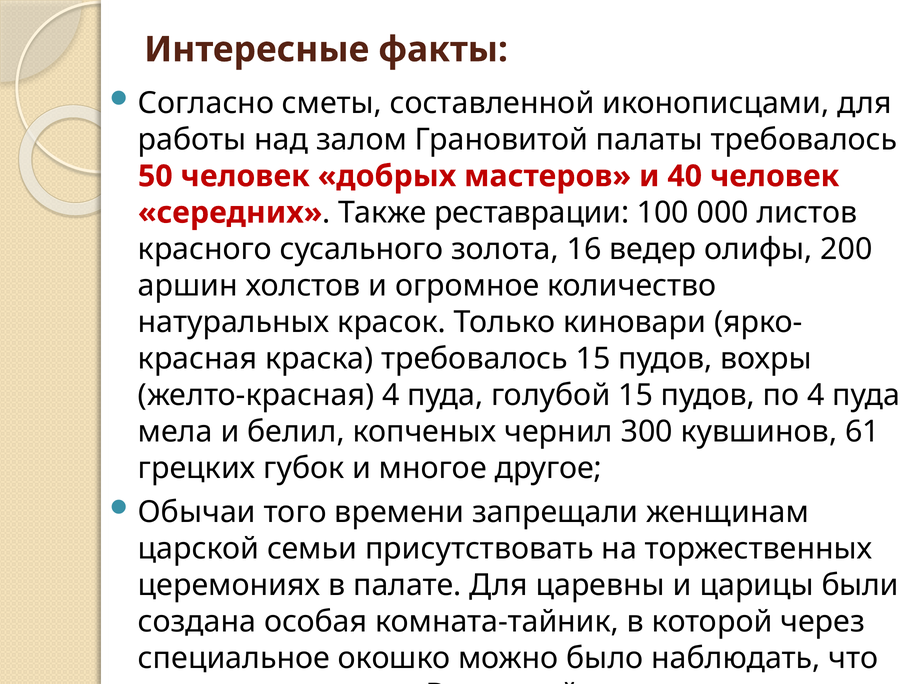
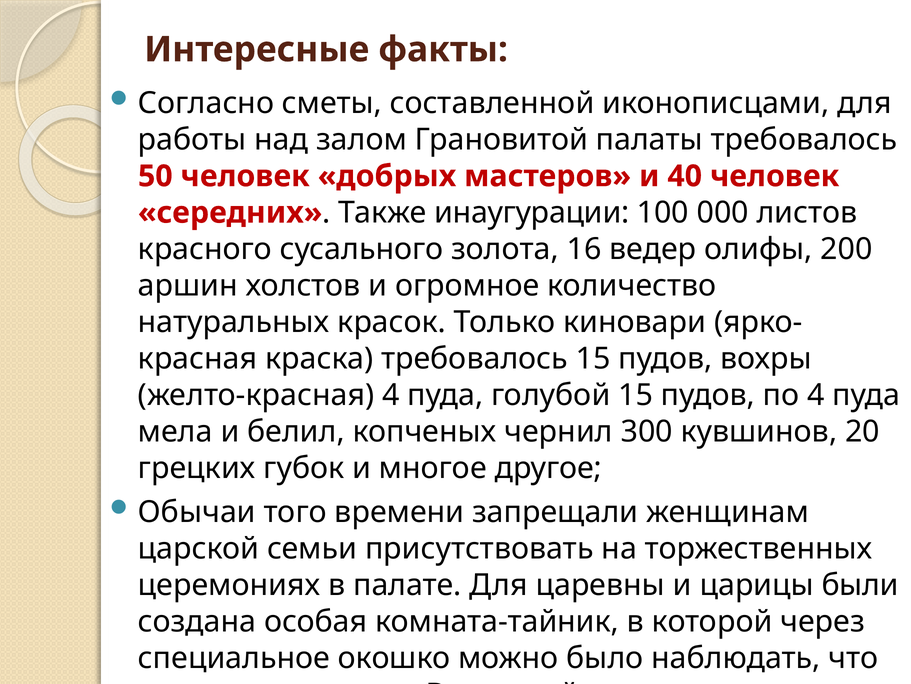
реставрации: реставрации -> инаугурации
61: 61 -> 20
